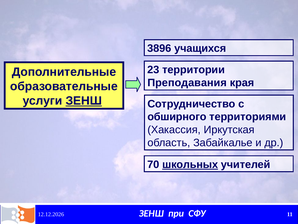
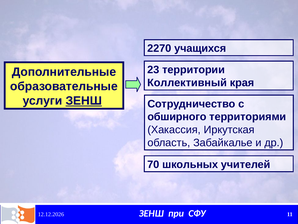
3896: 3896 -> 2270
Преподавания: Преподавания -> Коллективный
школьных underline: present -> none
